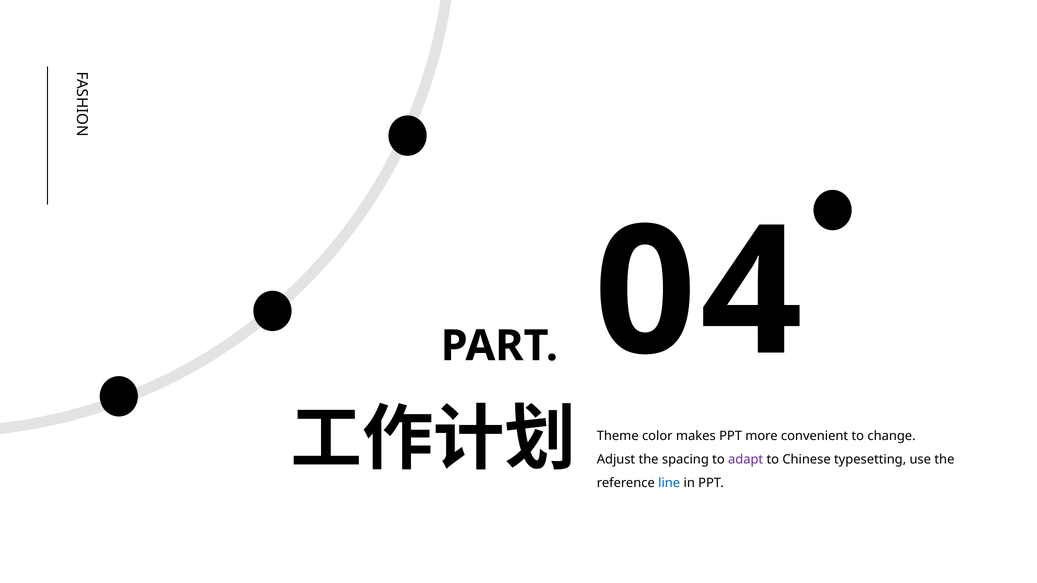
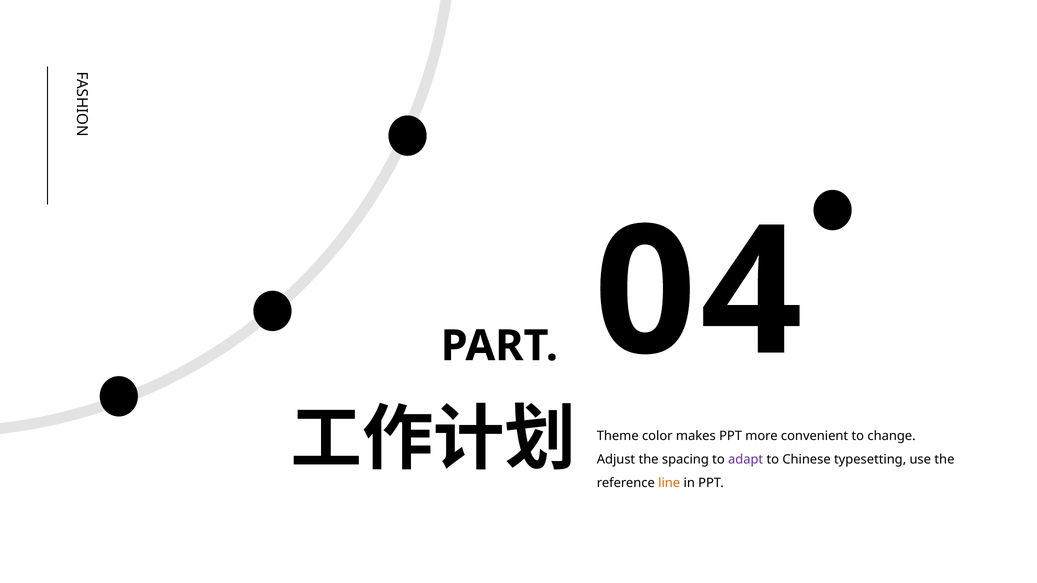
line colour: blue -> orange
